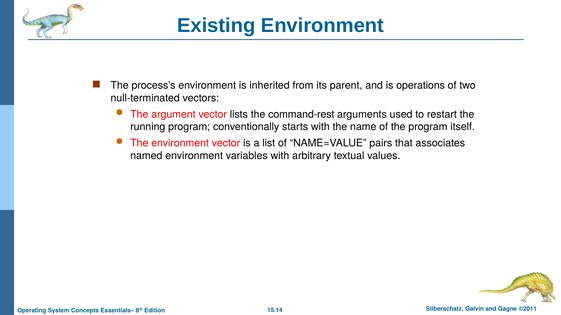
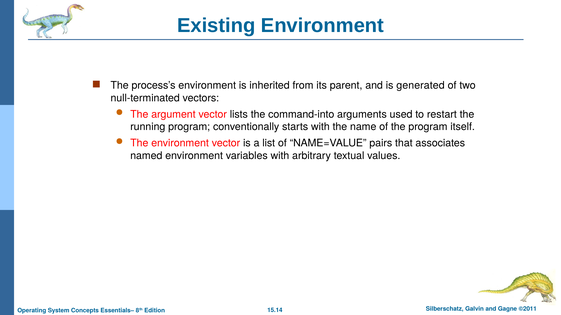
operations: operations -> generated
command-rest: command-rest -> command-into
